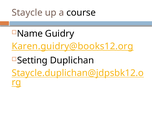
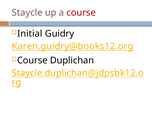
course at (81, 13) colour: black -> red
Name: Name -> Initial
Setting at (32, 60): Setting -> Course
